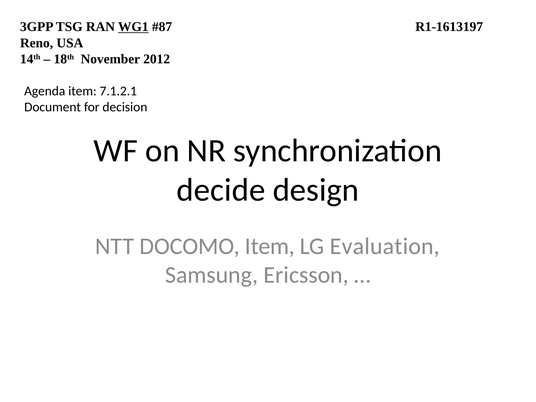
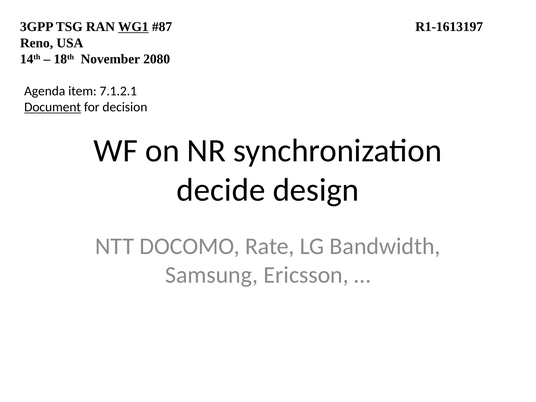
2012: 2012 -> 2080
Document underline: none -> present
DOCOMO Item: Item -> Rate
Evaluation: Evaluation -> Bandwidth
